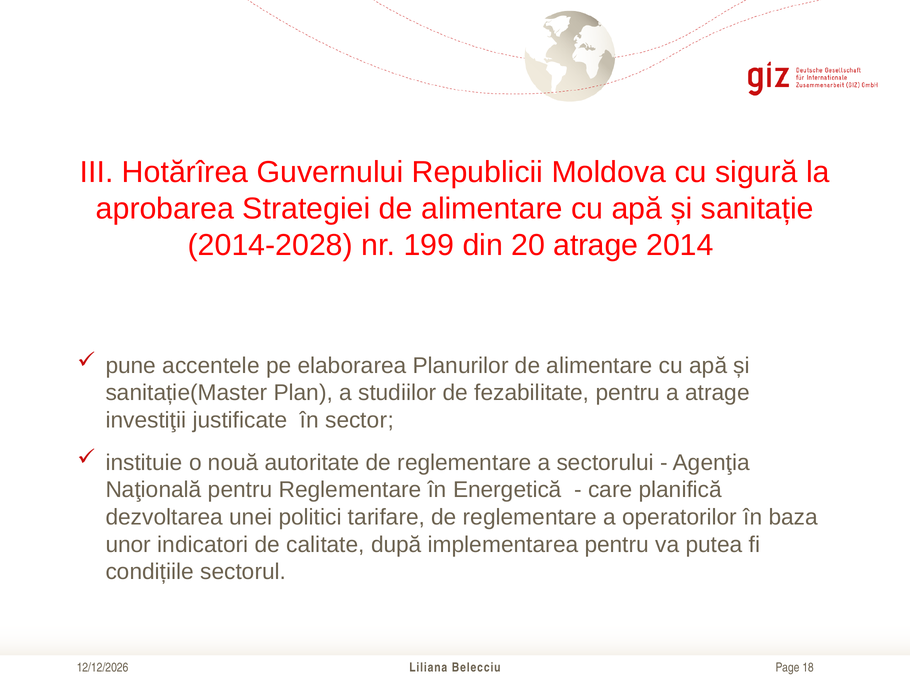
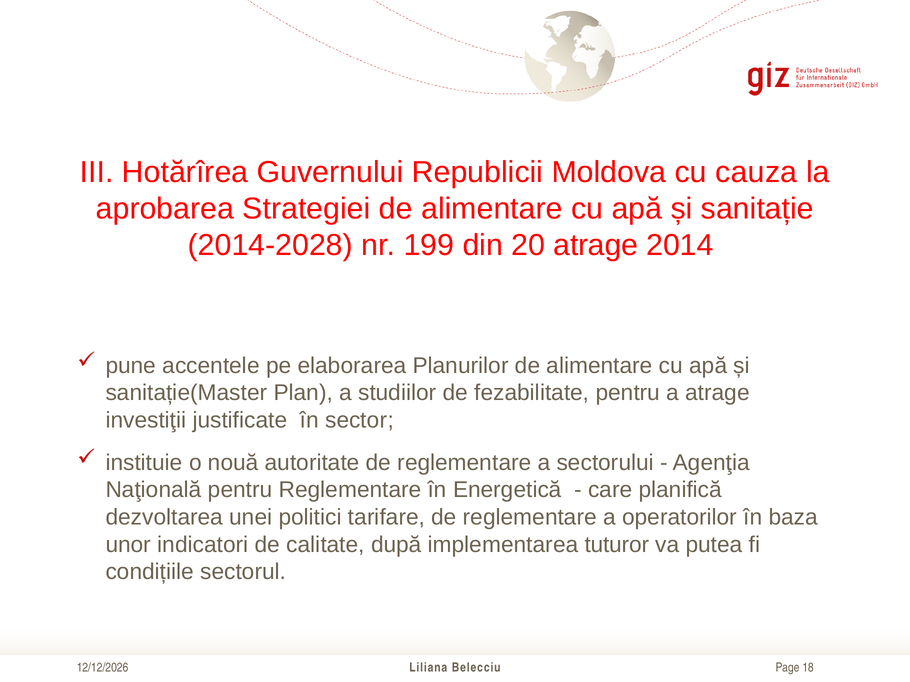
sigură: sigură -> cauza
implementarea pentru: pentru -> tuturor
